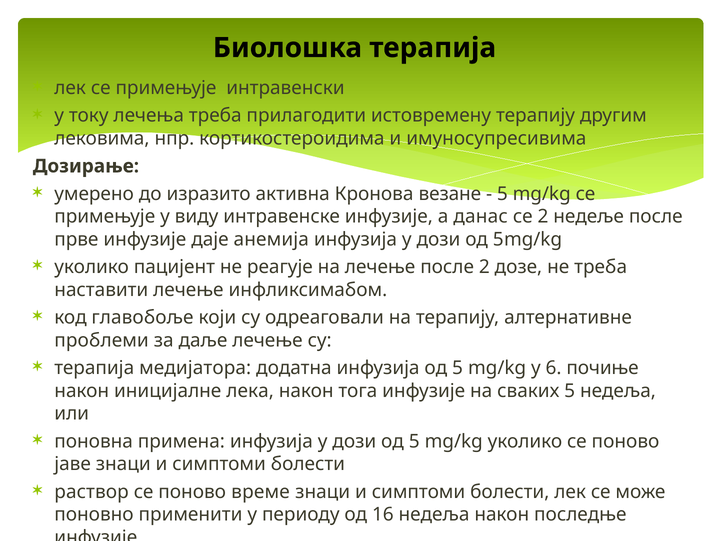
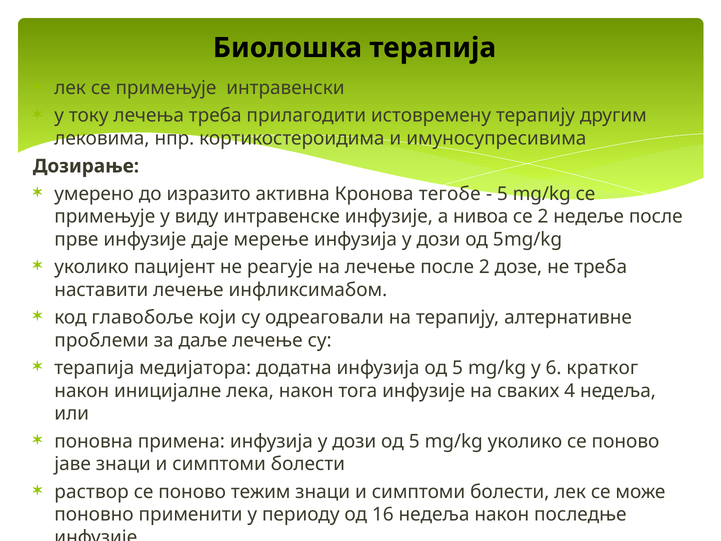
везане: везане -> тегобе
данас: данас -> нивоа
анемија: анемија -> мерење
почиње: почиње -> кратког
сваких 5: 5 -> 4
време: време -> тежим
